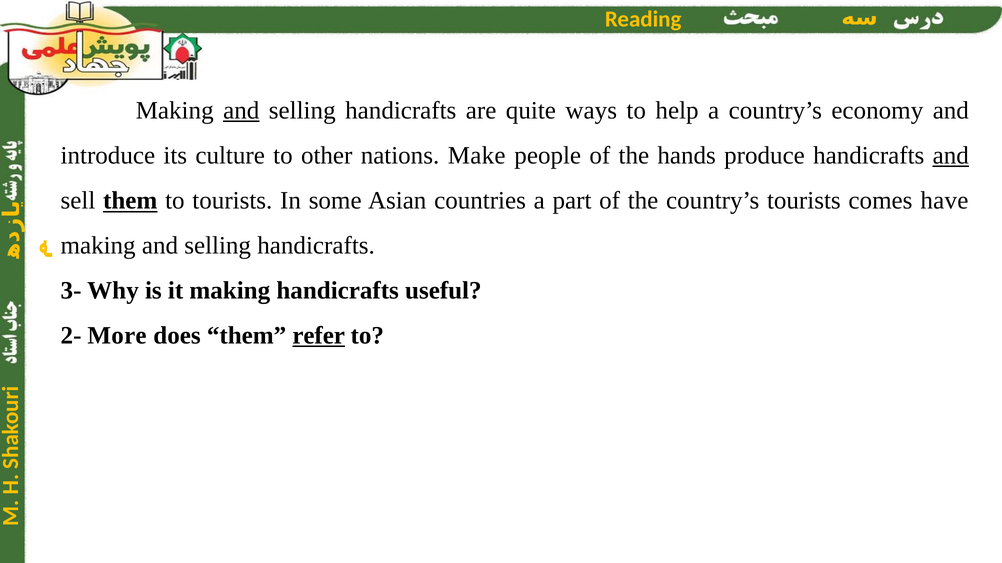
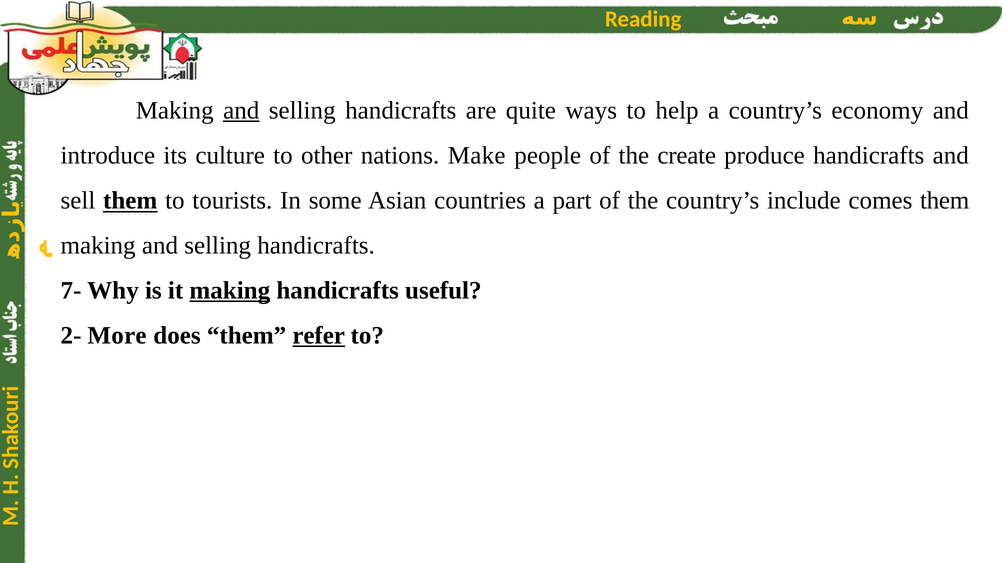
hands: hands -> create
and at (951, 156) underline: present -> none
country’s tourists: tourists -> include
comes have: have -> them
3-: 3- -> 7-
making at (230, 291) underline: none -> present
